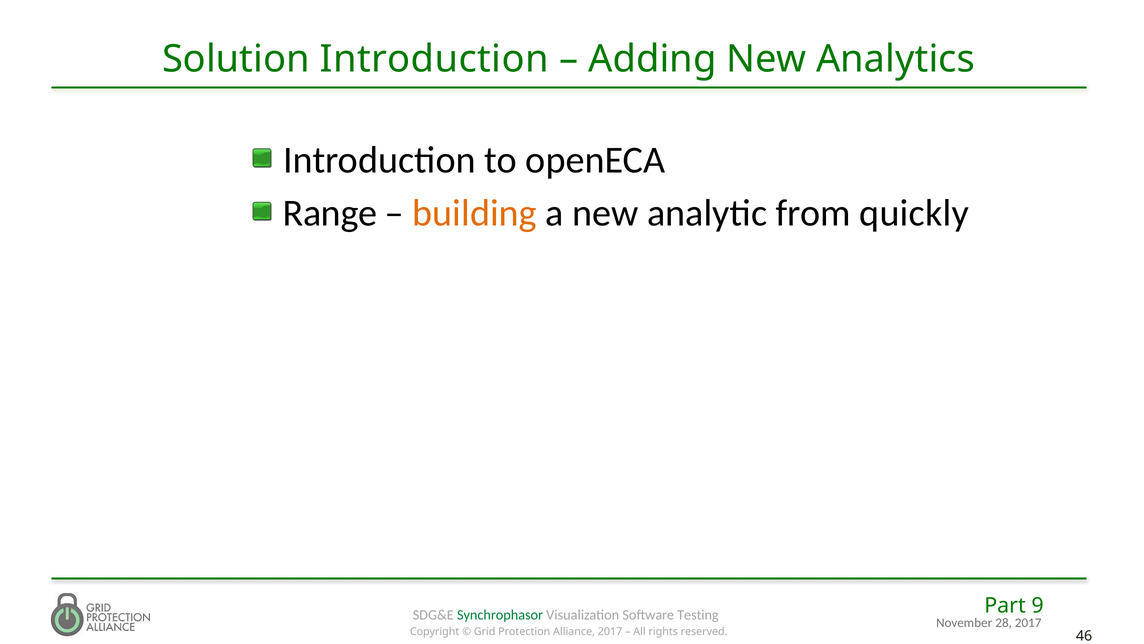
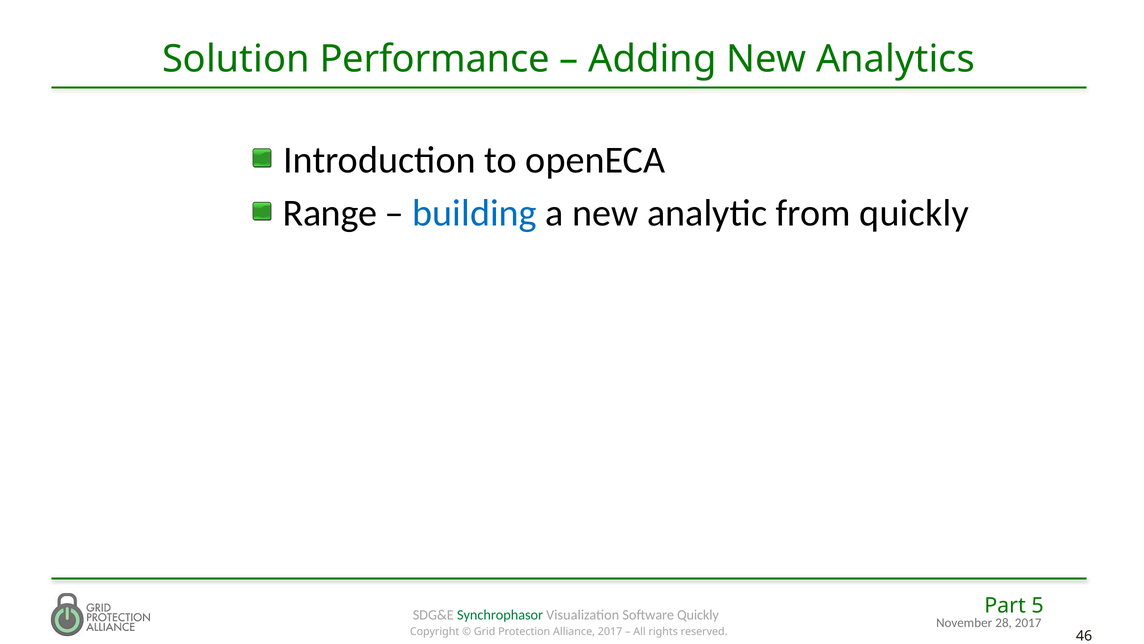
Solution Introduction: Introduction -> Performance
building colour: orange -> blue
9: 9 -> 5
Software Testing: Testing -> Quickly
